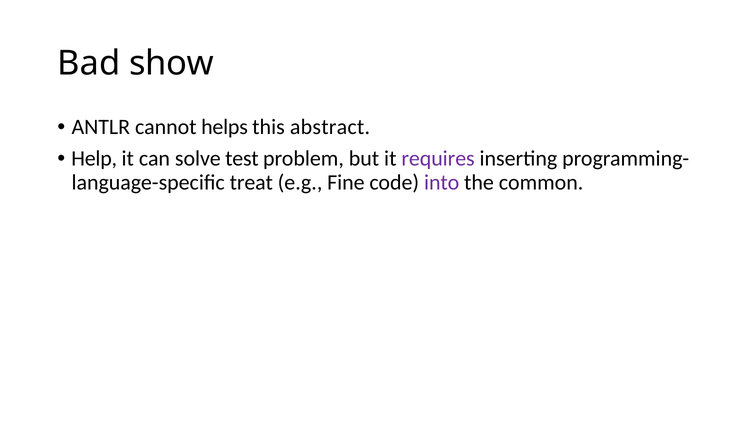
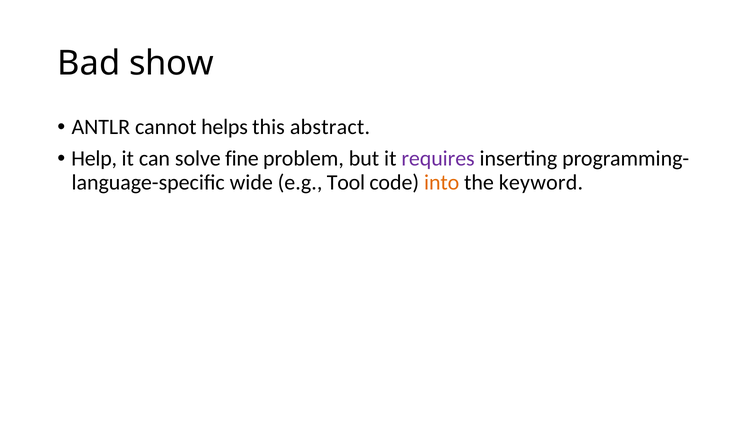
test: test -> fine
treat: treat -> wide
Fine: Fine -> Tool
into colour: purple -> orange
common: common -> keyword
